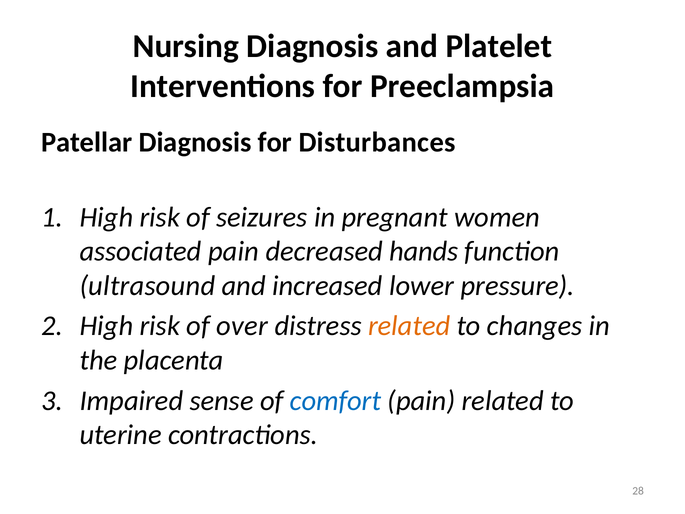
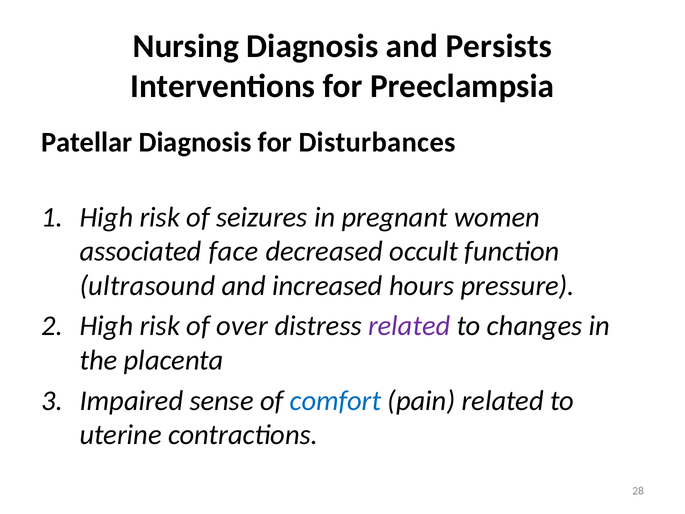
Platelet: Platelet -> Persists
associated pain: pain -> face
hands: hands -> occult
lower: lower -> hours
related at (409, 326) colour: orange -> purple
